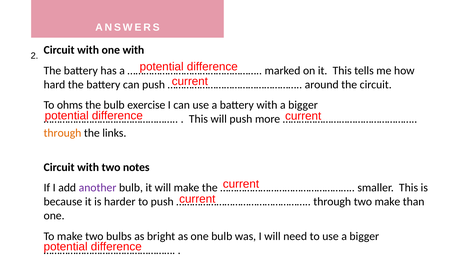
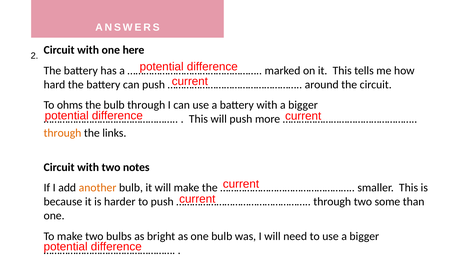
one with: with -> here
bulb exercise: exercise -> through
another colour: purple -> orange
two make: make -> some
